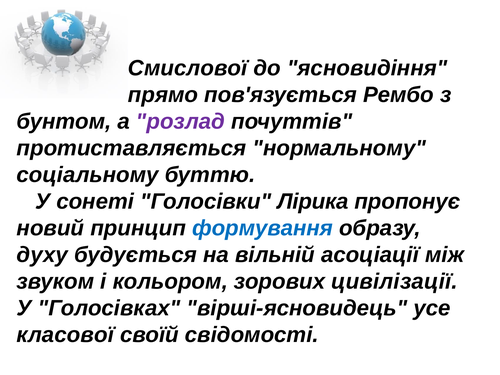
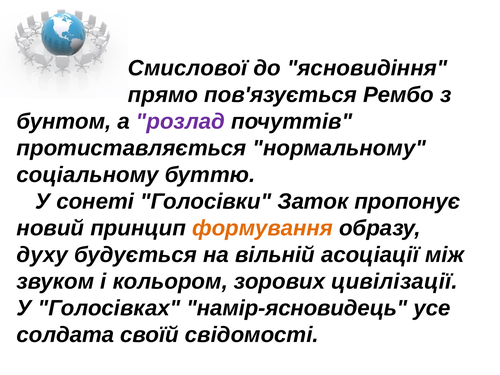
Лірика: Лірика -> Заток
формування colour: blue -> orange
вірші-ясновидець: вірші-ясновидець -> намір-ясновидець
класової: класової -> солдата
